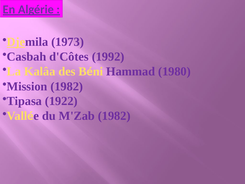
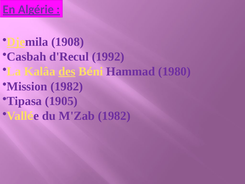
1973: 1973 -> 1908
d'Côtes: d'Côtes -> d'Recul
des underline: none -> present
1922: 1922 -> 1905
